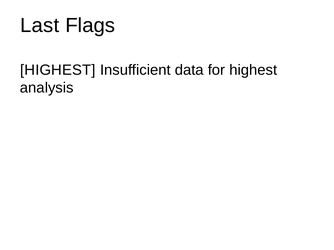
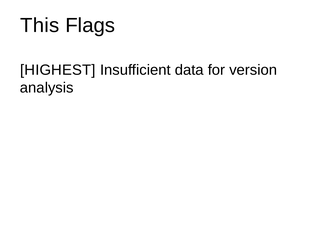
Last: Last -> This
for highest: highest -> version
